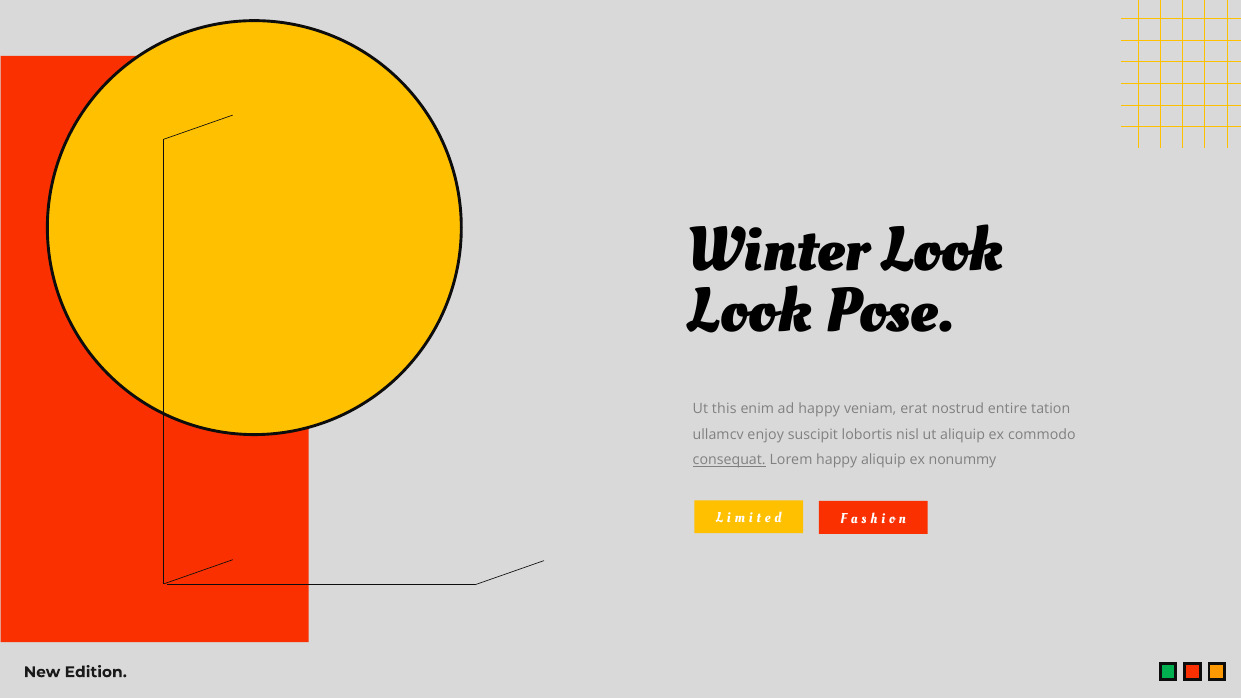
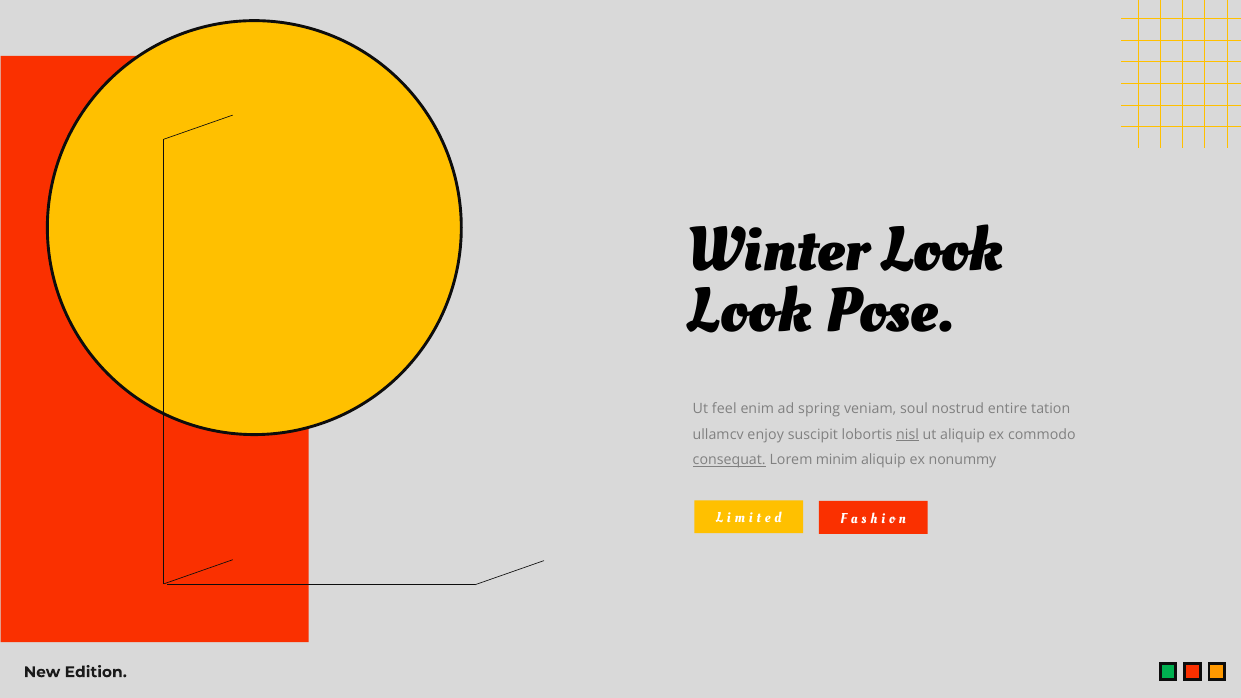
this: this -> feel
ad happy: happy -> spring
erat: erat -> soul
nisl underline: none -> present
Lorem happy: happy -> minim
